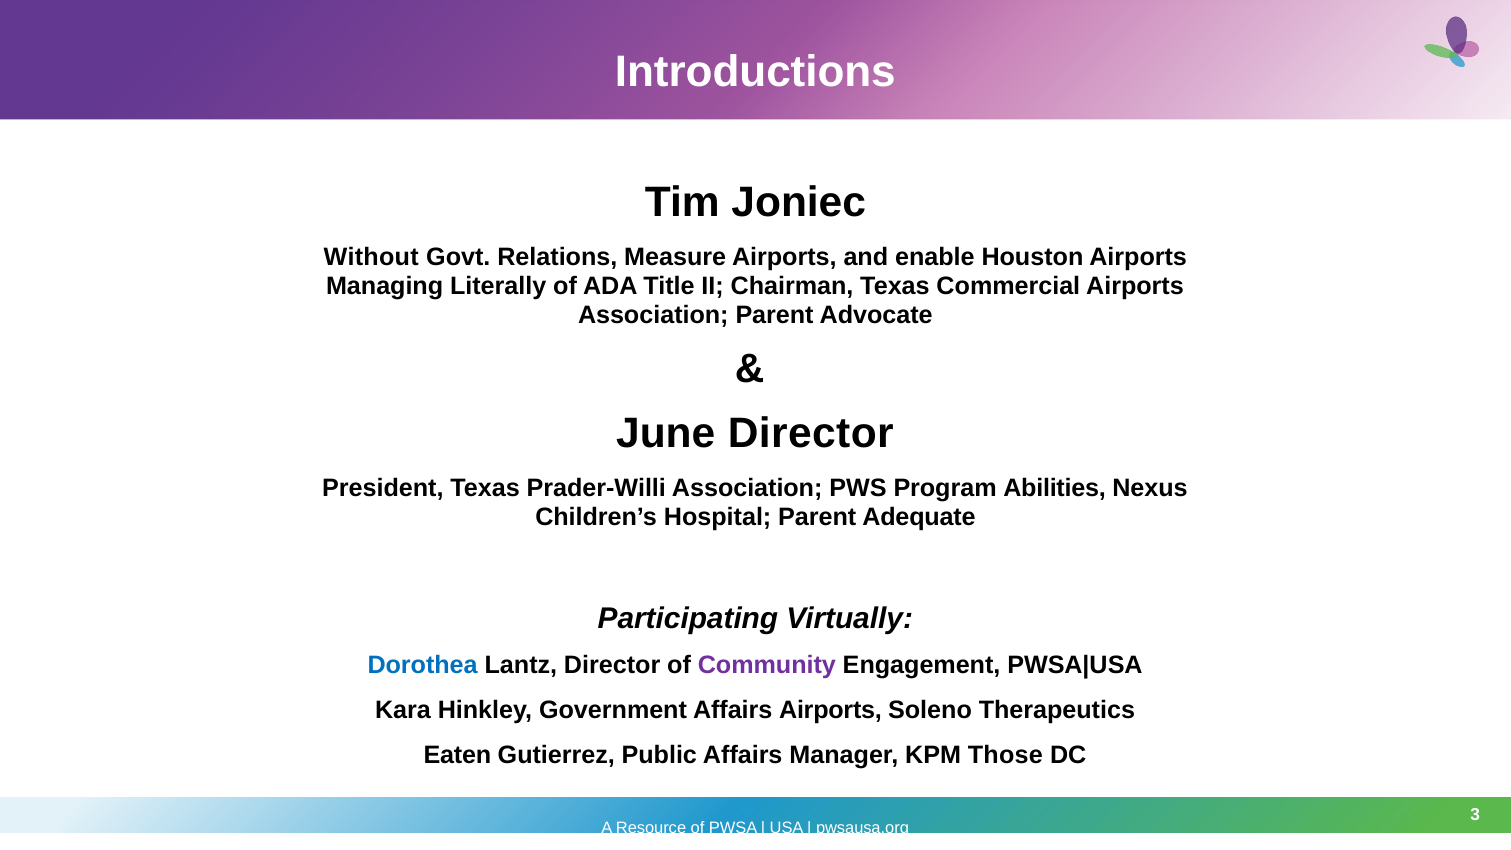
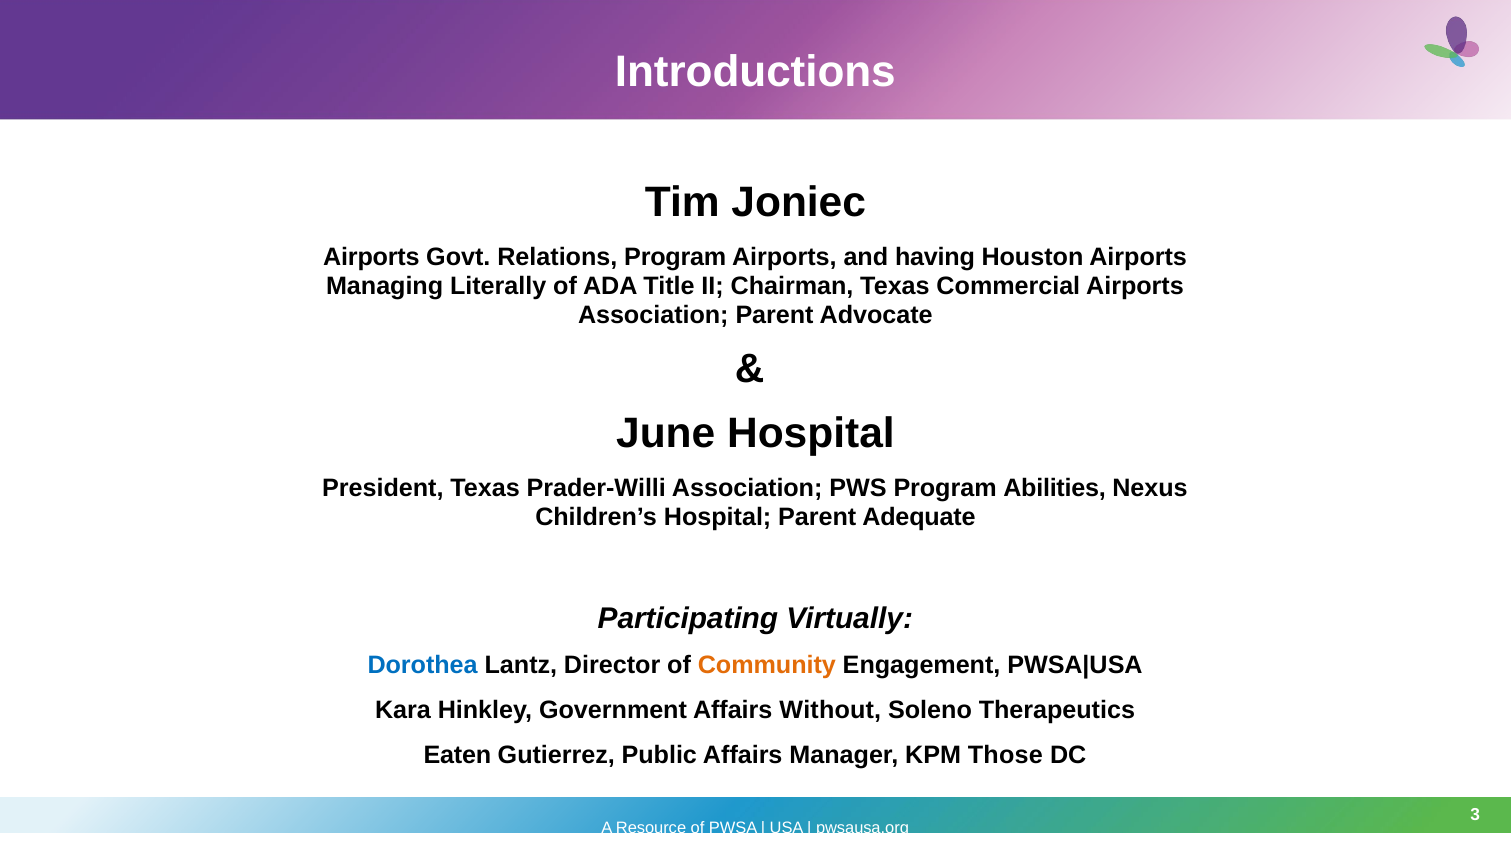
Without at (371, 257): Without -> Airports
Relations Measure: Measure -> Program
enable: enable -> having
June Director: Director -> Hospital
Community colour: purple -> orange
Affairs Airports: Airports -> Without
